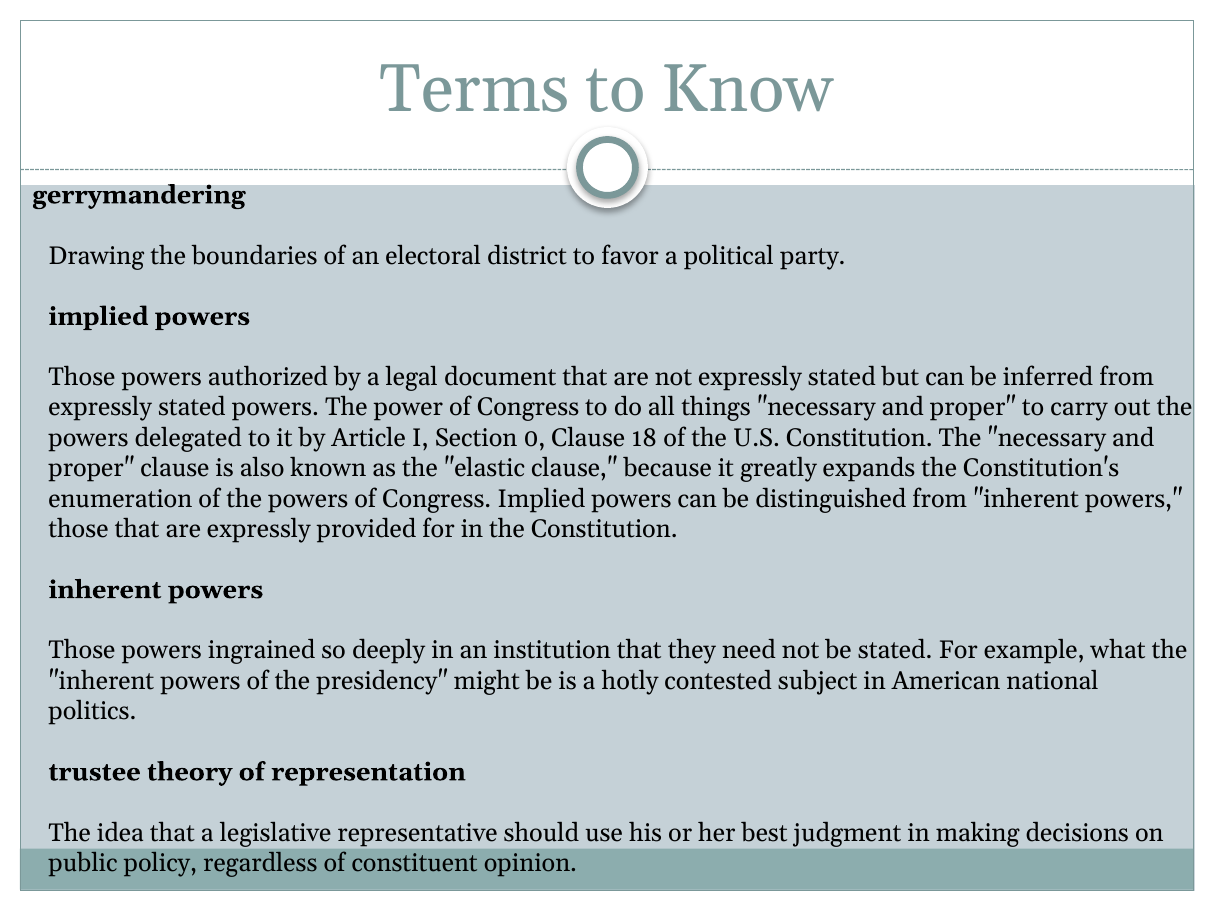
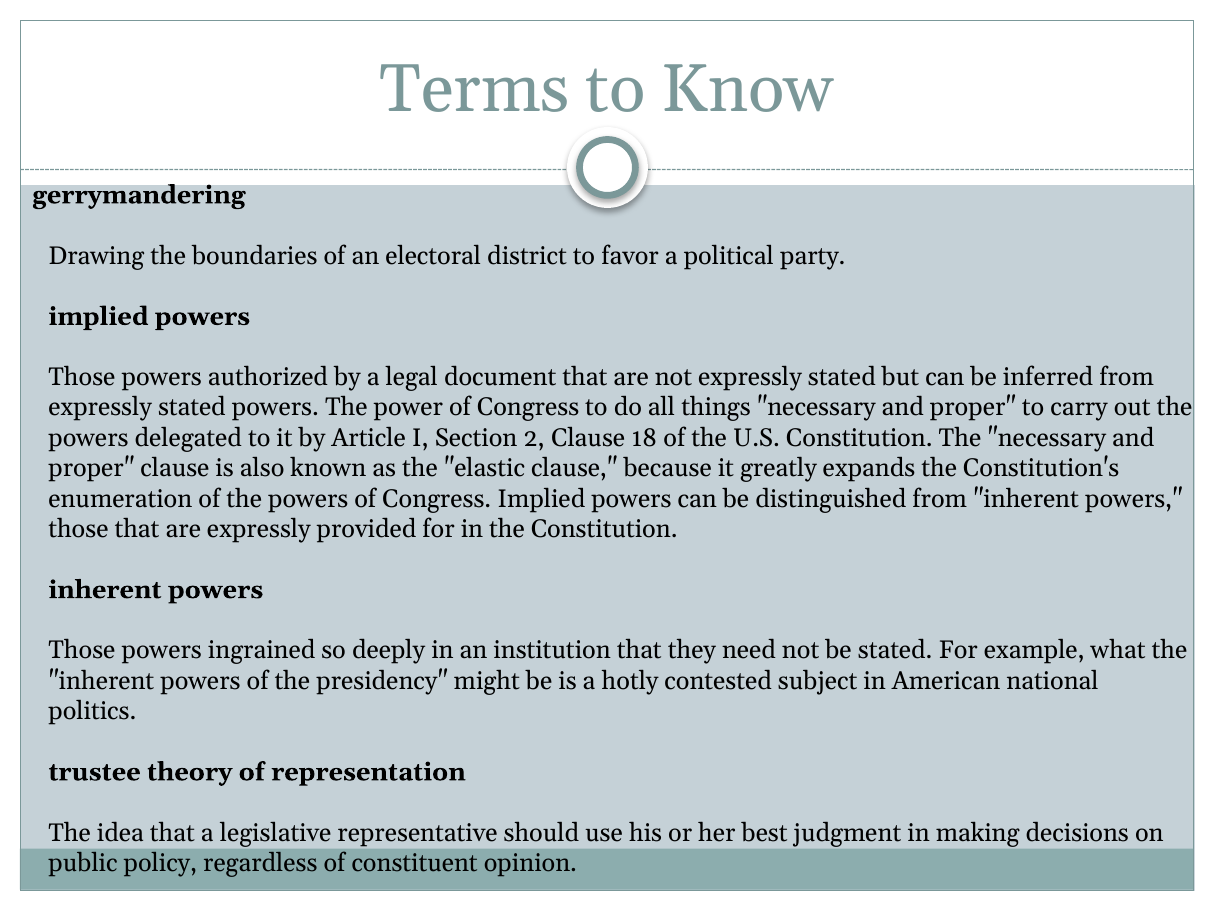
0: 0 -> 2
